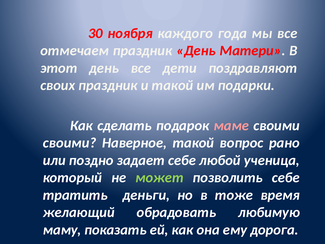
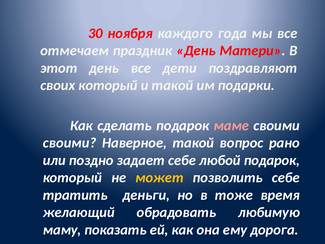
своих праздник: праздник -> который
любой ученица: ученица -> подарок
может colour: light green -> yellow
